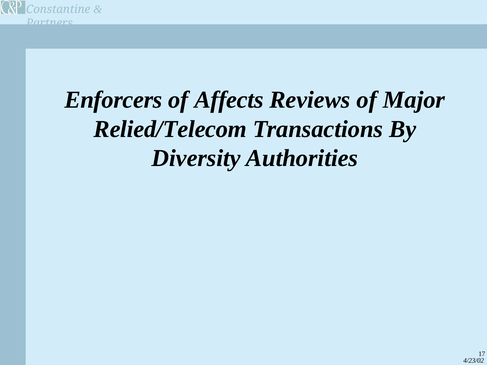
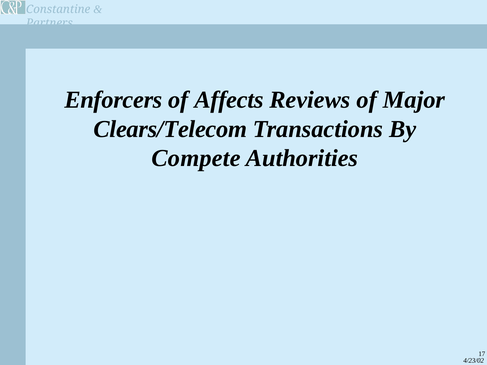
Relied/Telecom: Relied/Telecom -> Clears/Telecom
Diversity: Diversity -> Compete
